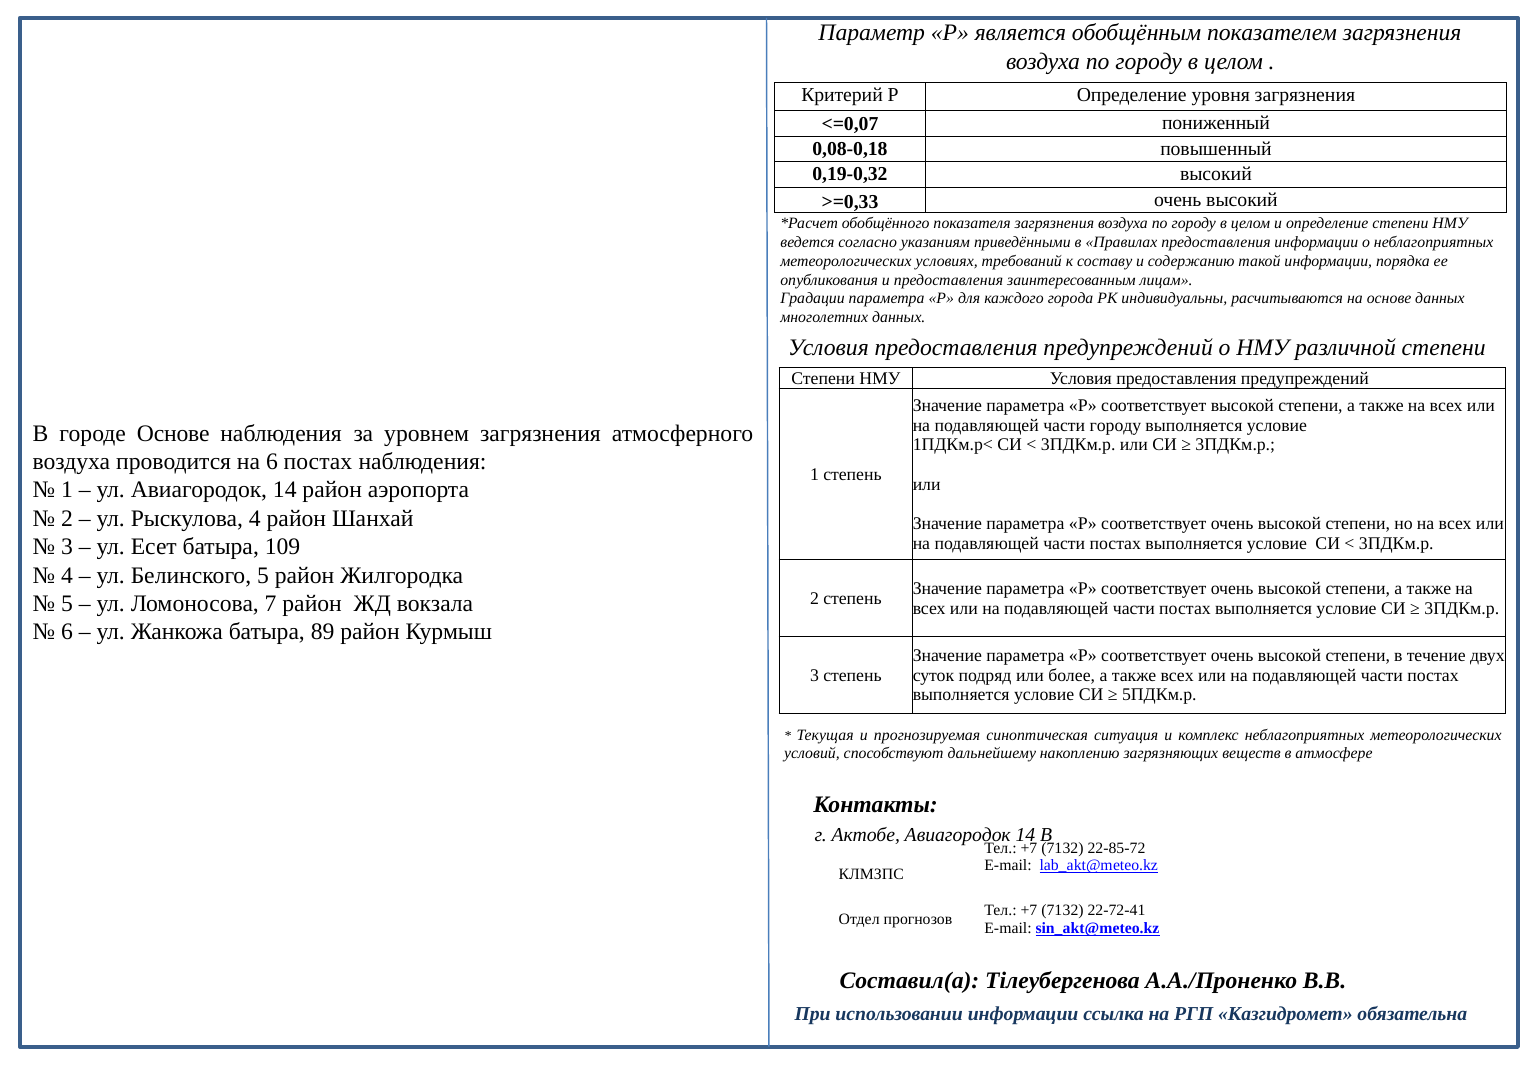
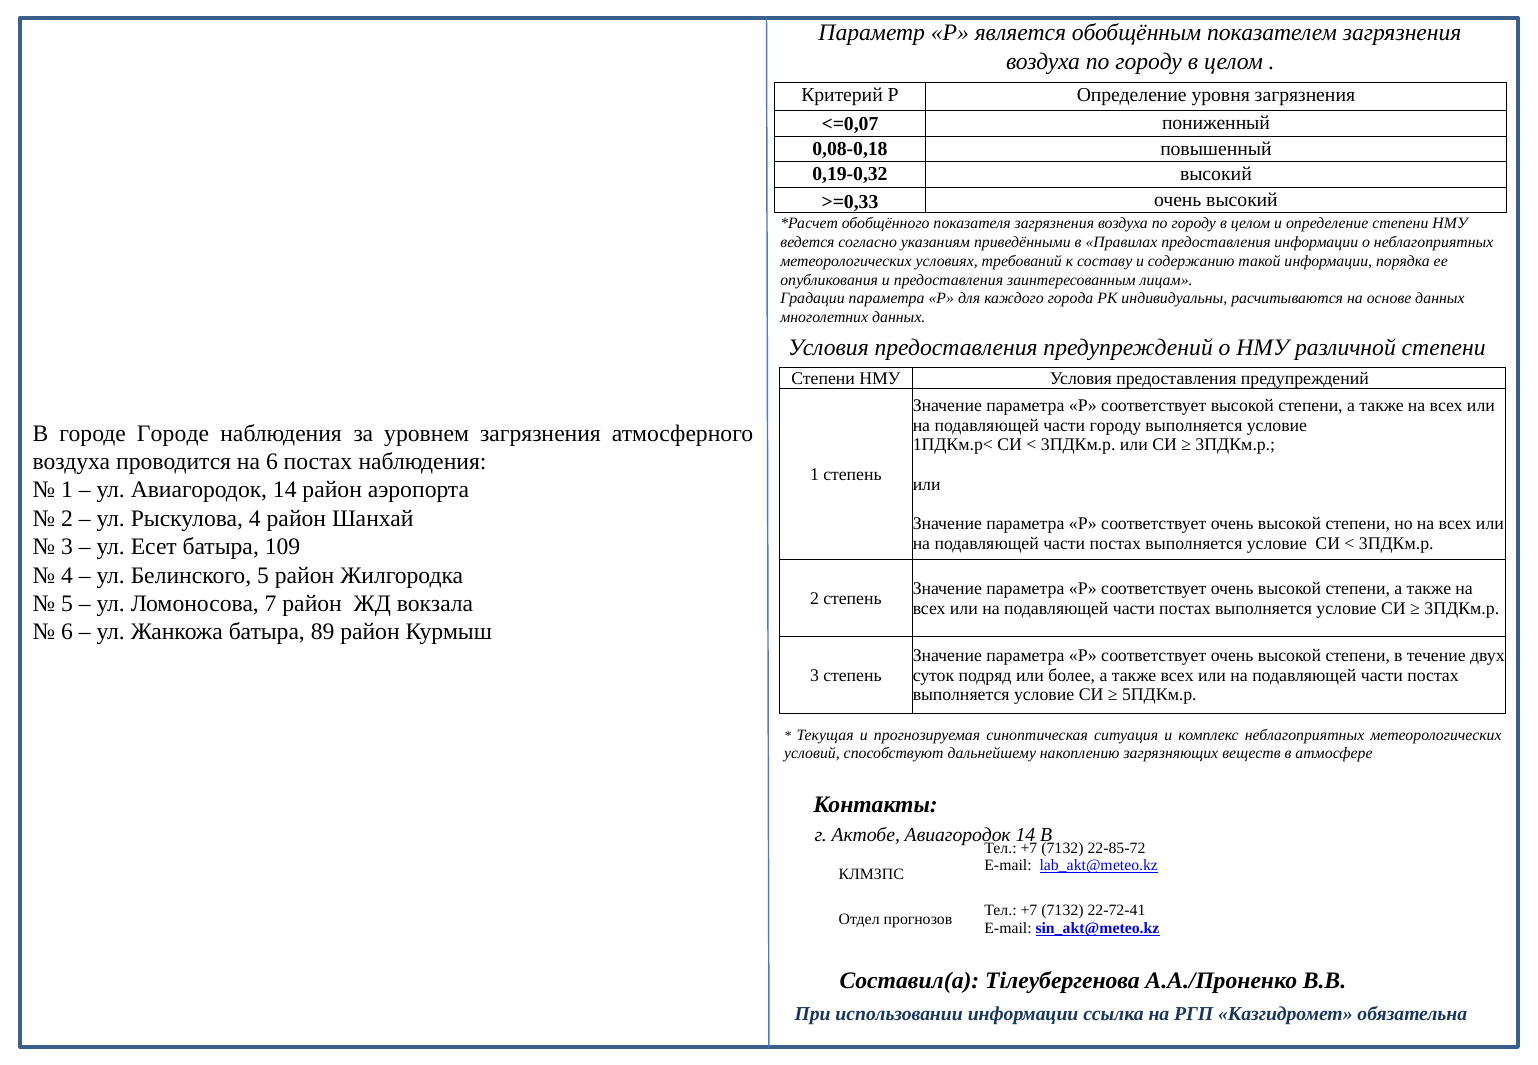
городе Основе: Основе -> Городе
